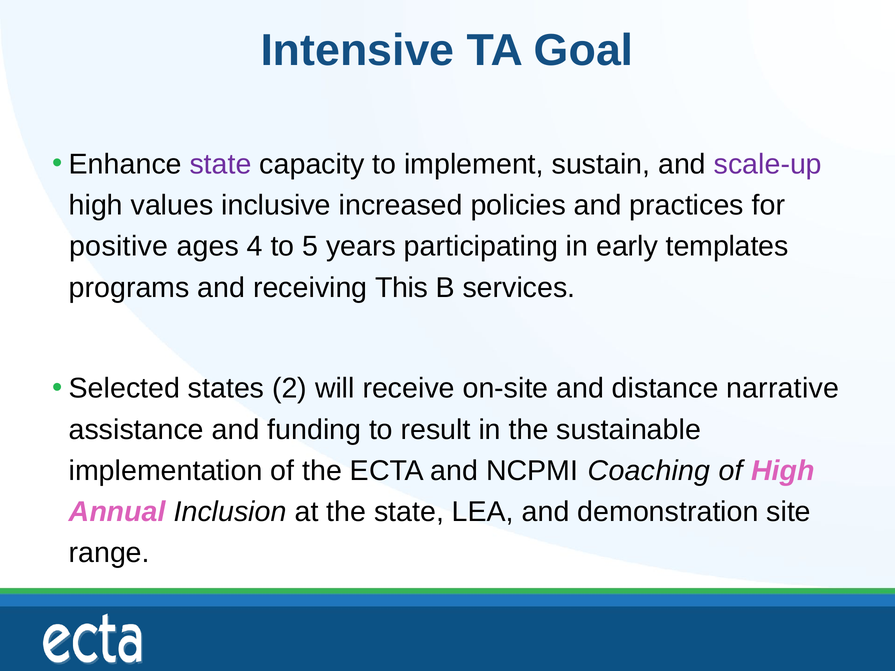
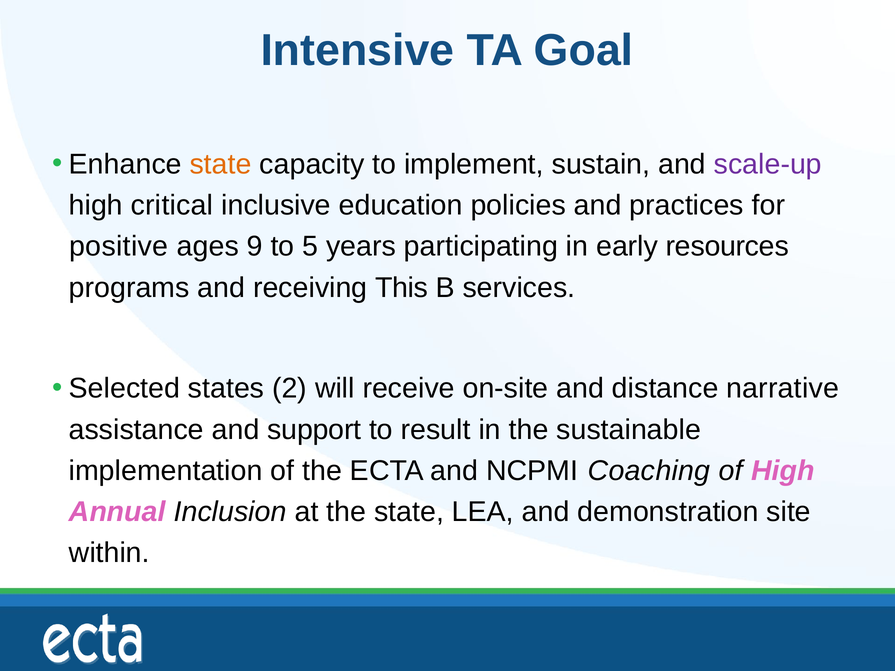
state at (221, 164) colour: purple -> orange
values: values -> critical
increased: increased -> education
4: 4 -> 9
templates: templates -> resources
funding: funding -> support
range: range -> within
